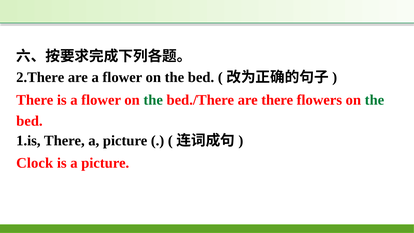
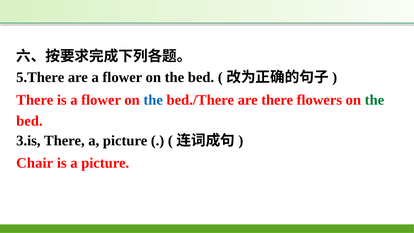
2.There: 2.There -> 5.There
the at (153, 100) colour: green -> blue
1.is: 1.is -> 3.is
Clock: Clock -> Chair
